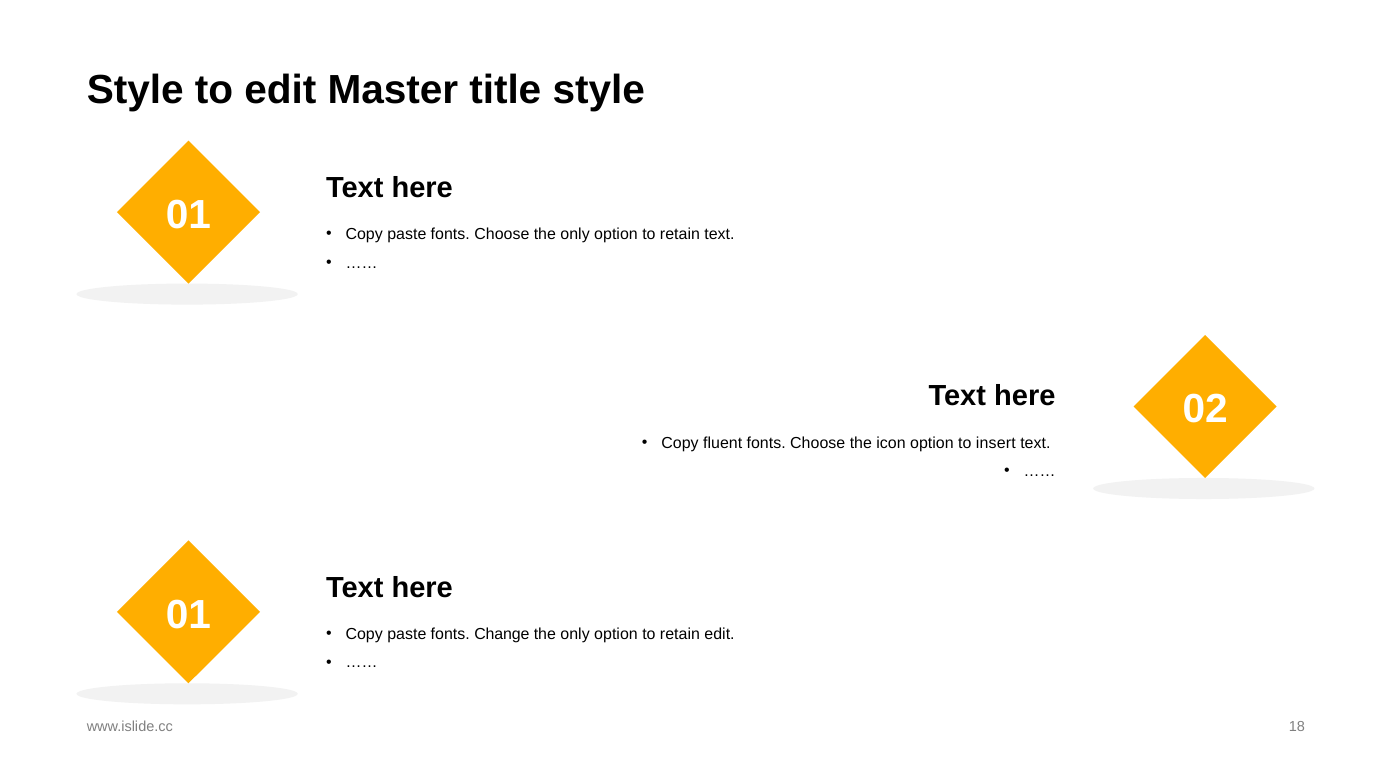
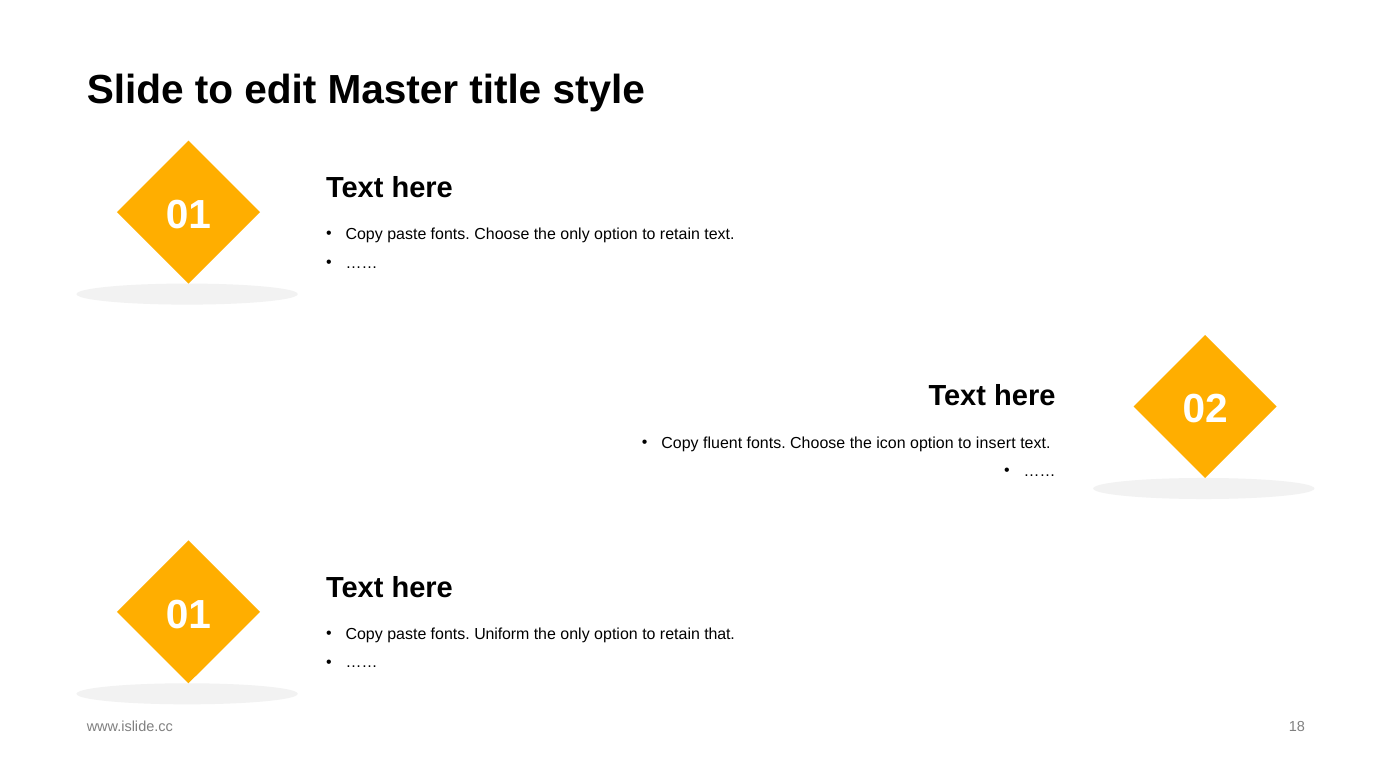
Style at (135, 90): Style -> Slide
Change: Change -> Uniform
retain edit: edit -> that
